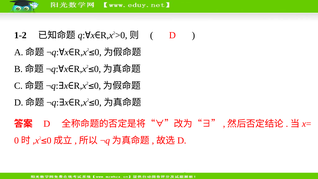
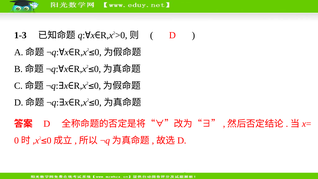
1-2: 1-2 -> 1-3
